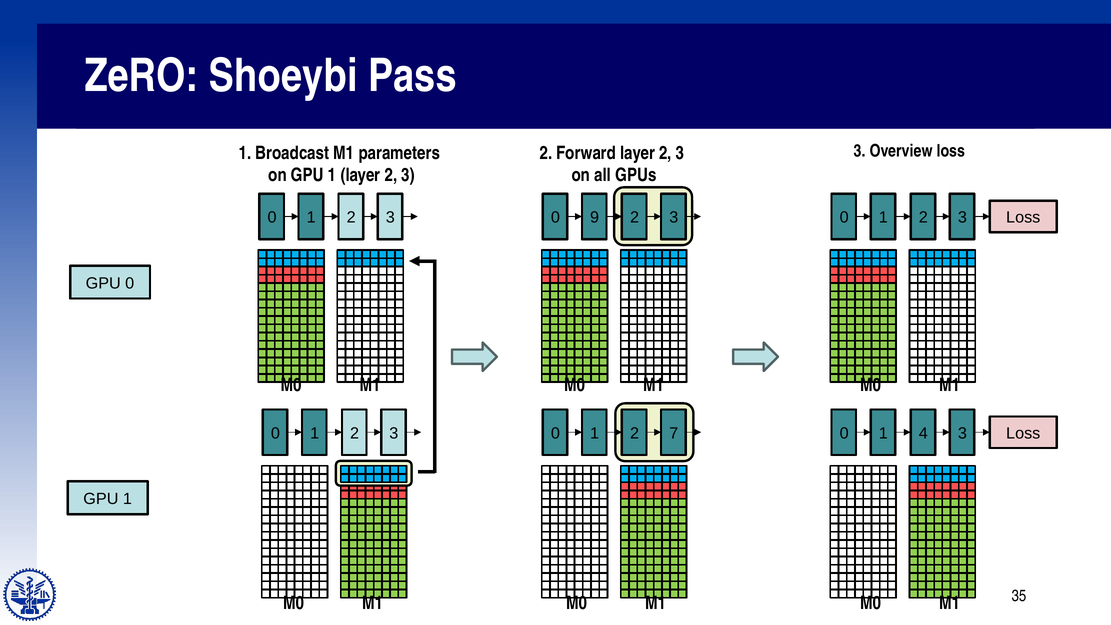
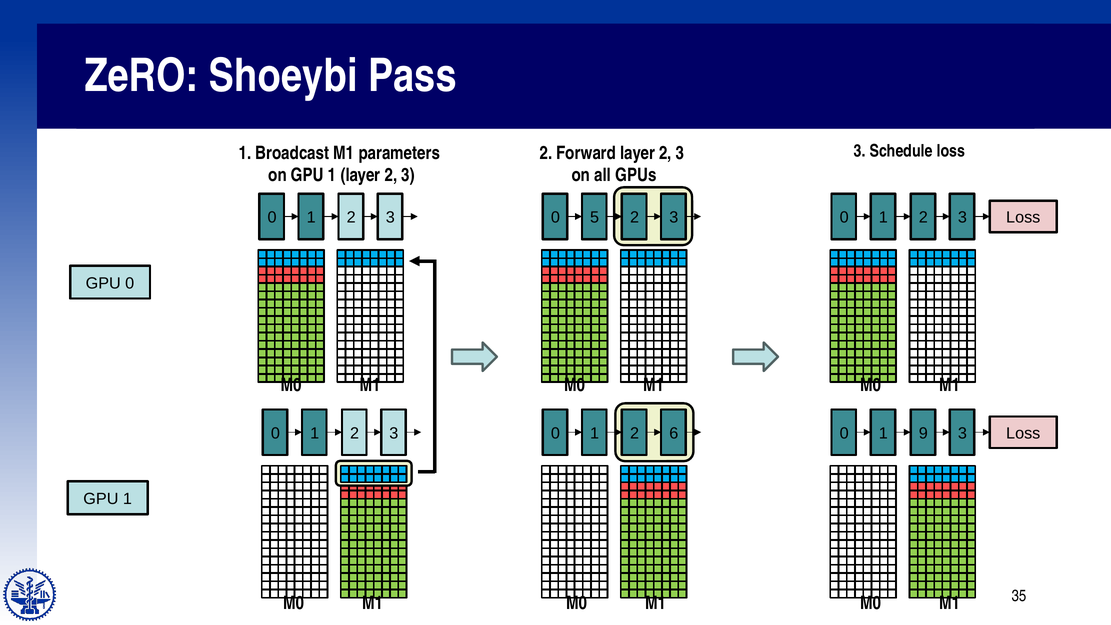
Overview: Overview -> Schedule
9: 9 -> 5
7: 7 -> 6
4: 4 -> 9
